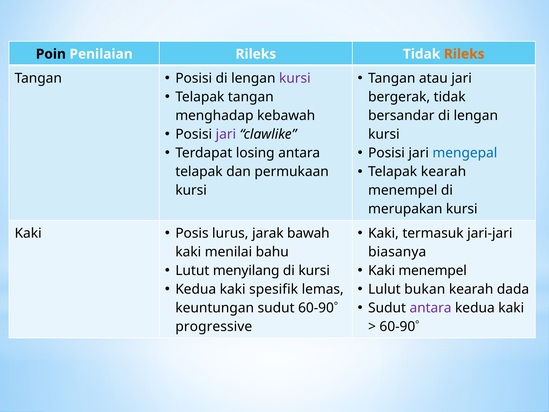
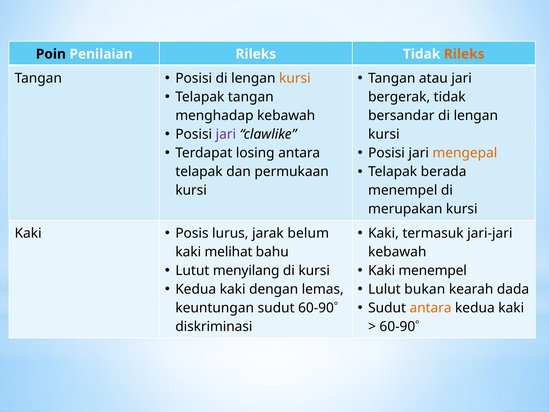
kursi at (295, 78) colour: purple -> orange
mengepal colour: blue -> orange
Telapak kearah: kearah -> berada
bawah: bawah -> belum
menilai: menilai -> melihat
biasanya at (397, 252): biasanya -> kebawah
spesifik: spesifik -> dengan
antara at (431, 308) colour: purple -> orange
progressive: progressive -> diskriminasi
